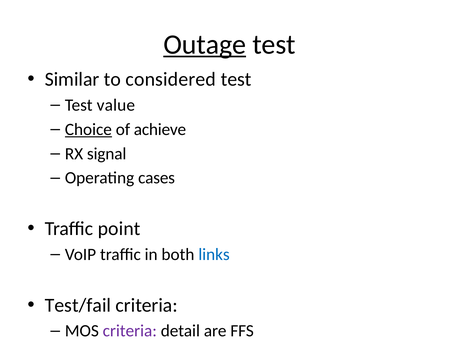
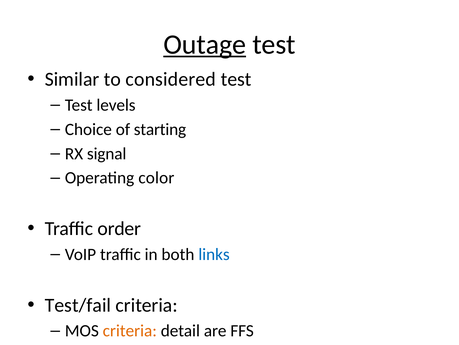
value: value -> levels
Choice underline: present -> none
achieve: achieve -> starting
cases: cases -> color
point: point -> order
criteria at (130, 330) colour: purple -> orange
